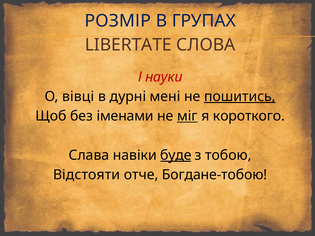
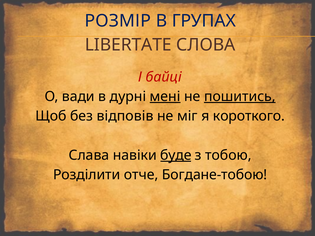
науки: науки -> байці
вiвцi: вiвцi -> вади
мені underline: none -> present
іменами: іменами -> вiдповiв
міг underline: present -> none
Відстояти: Відстояти -> Розділити
